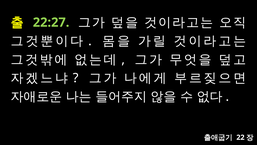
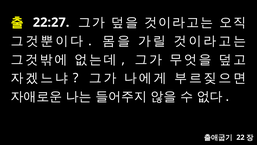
22:27 colour: light green -> white
